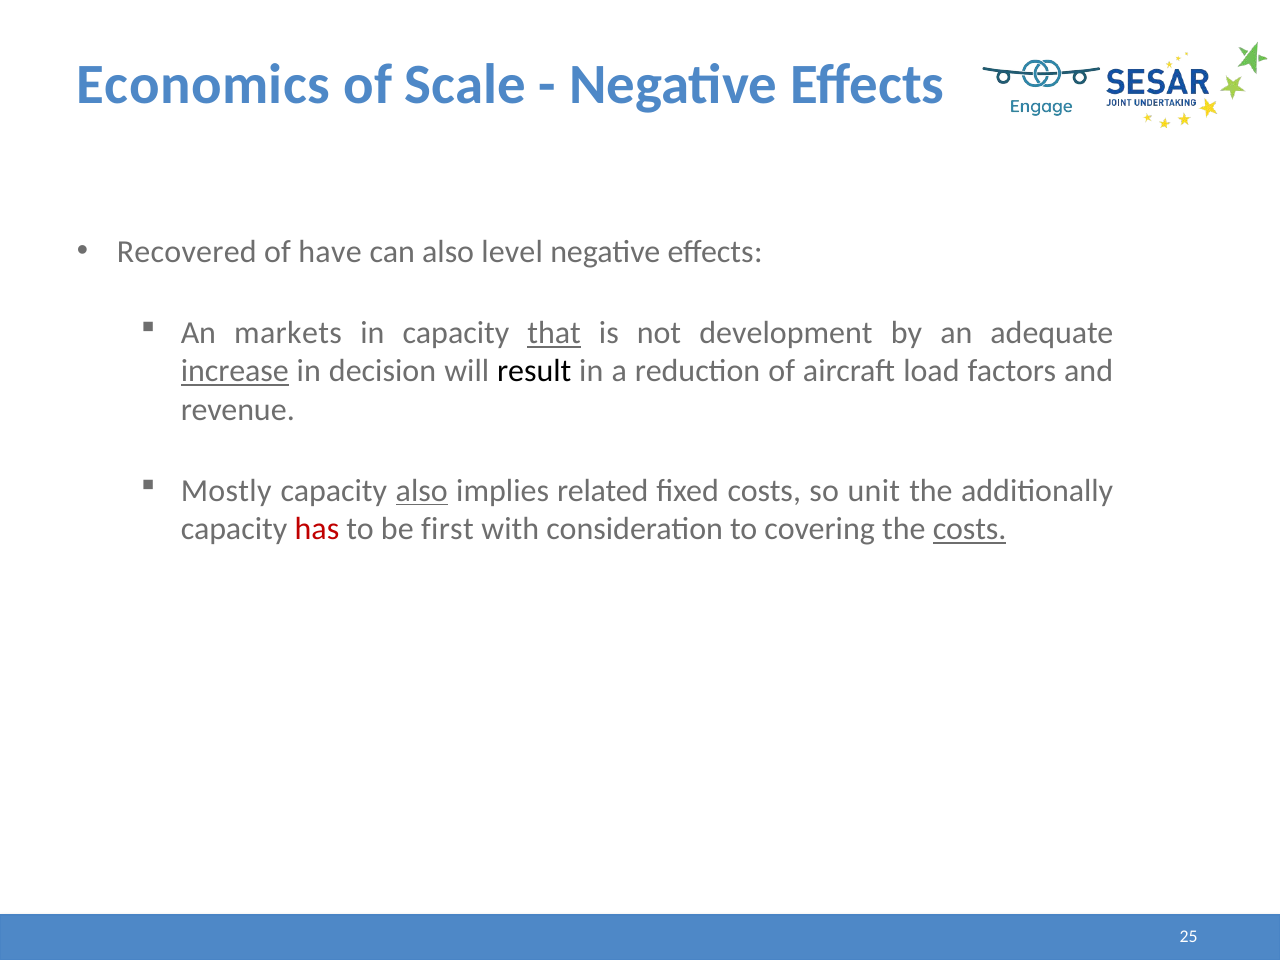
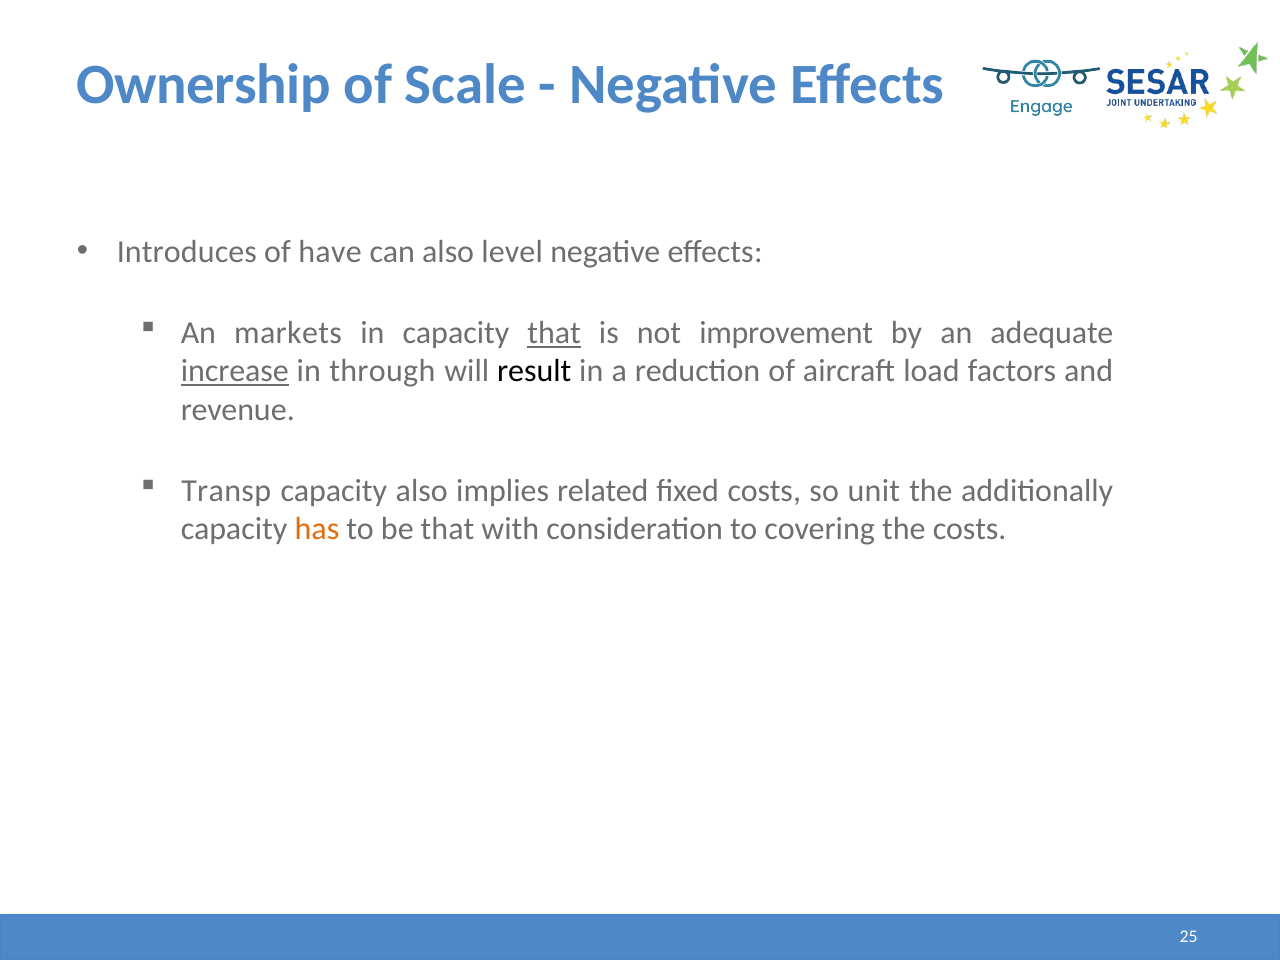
Economics: Economics -> Ownership
Recovered: Recovered -> Introduces
development: development -> improvement
decision: decision -> through
Mostly: Mostly -> Transp
also at (422, 491) underline: present -> none
has colour: red -> orange
be first: first -> that
costs at (970, 529) underline: present -> none
